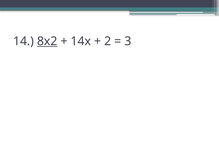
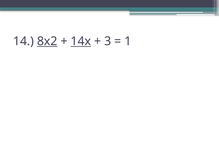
14x underline: none -> present
2: 2 -> 3
3: 3 -> 1
